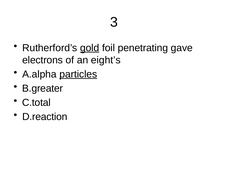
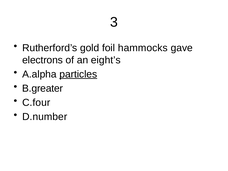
gold underline: present -> none
penetrating: penetrating -> hammocks
C.total: C.total -> C.four
D.reaction: D.reaction -> D.number
